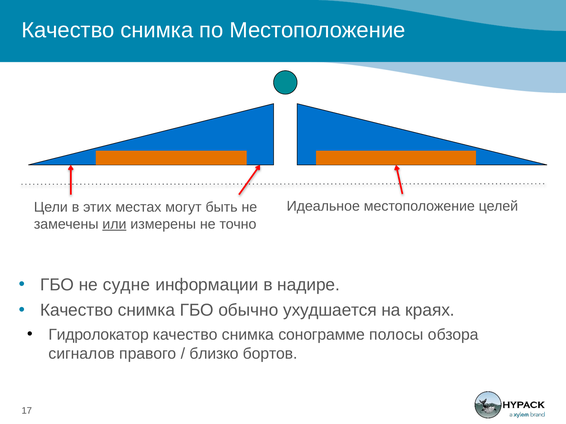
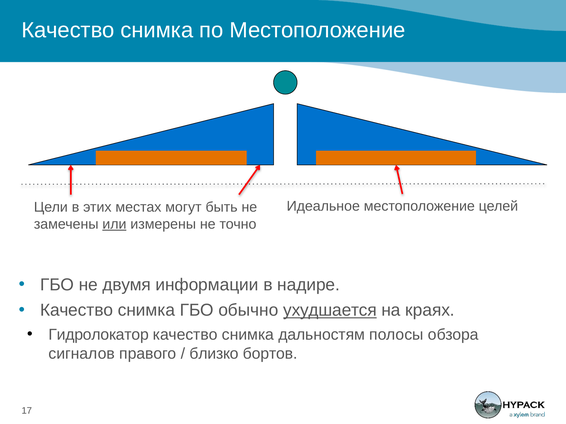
судне: судне -> двумя
ухудшается underline: none -> present
сонограмме: сонограмме -> дальностям
